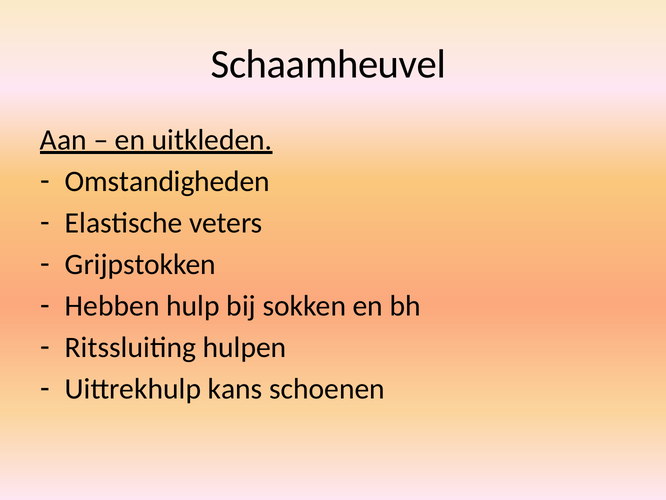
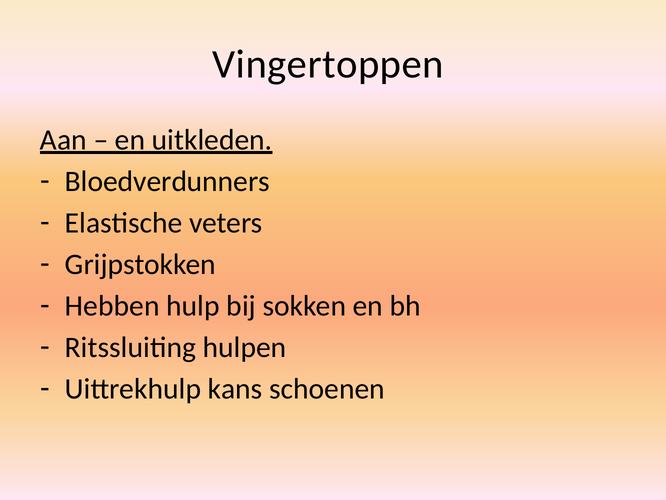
Schaamheuvel: Schaamheuvel -> Vingertoppen
Omstandigheden: Omstandigheden -> Bloedverdunners
